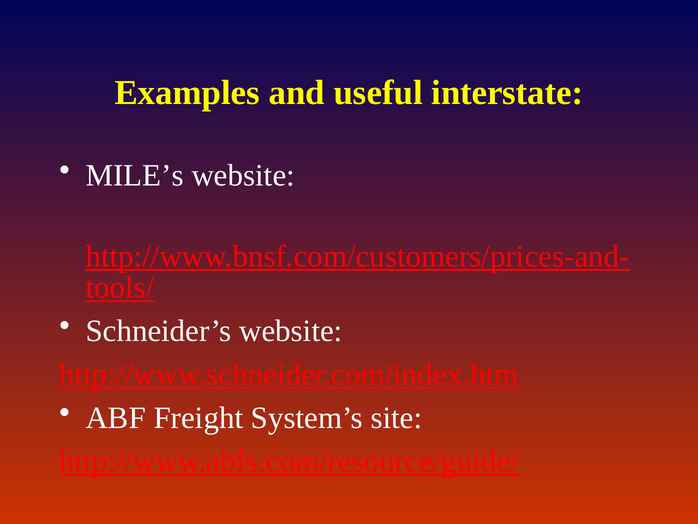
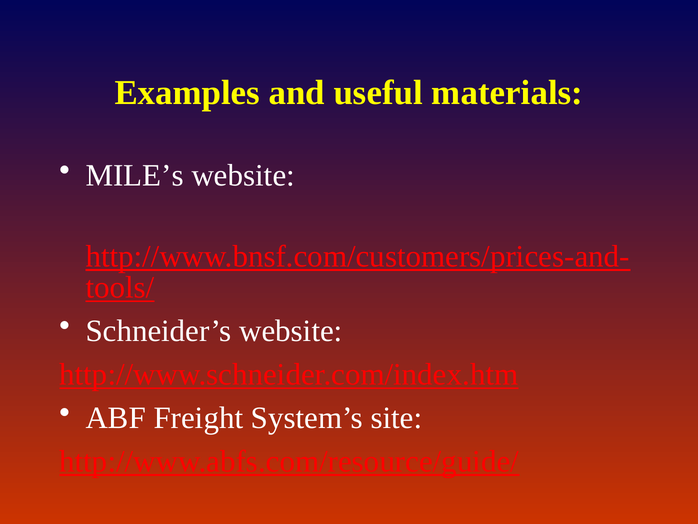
interstate: interstate -> materials
